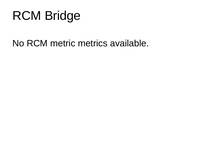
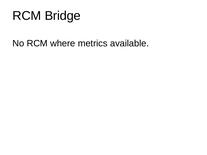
metric: metric -> where
